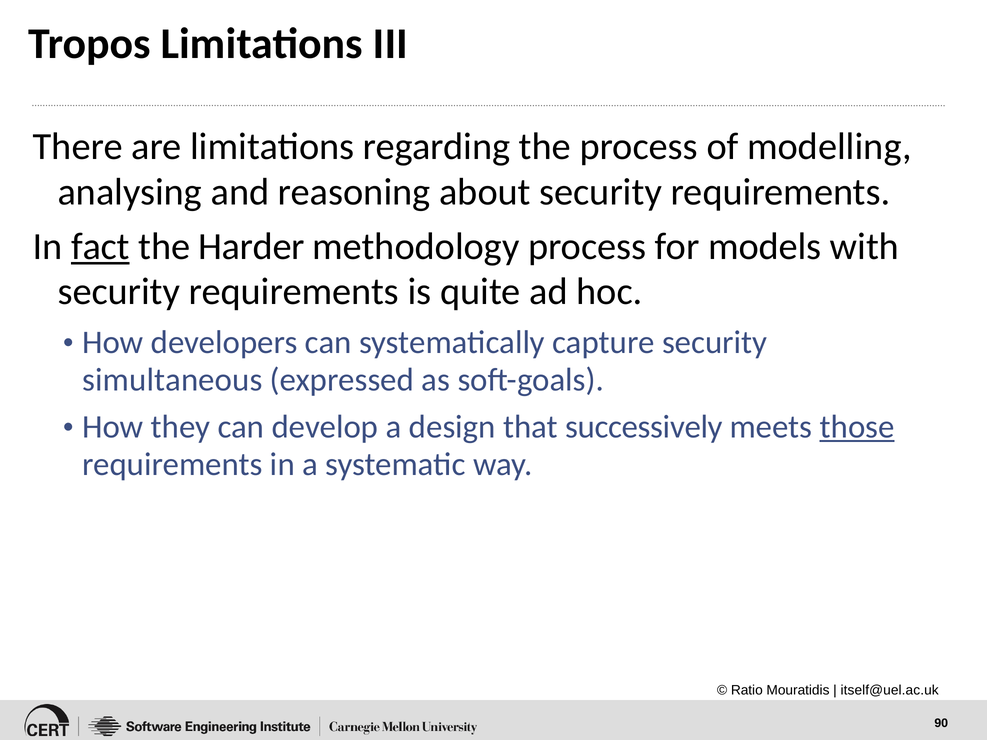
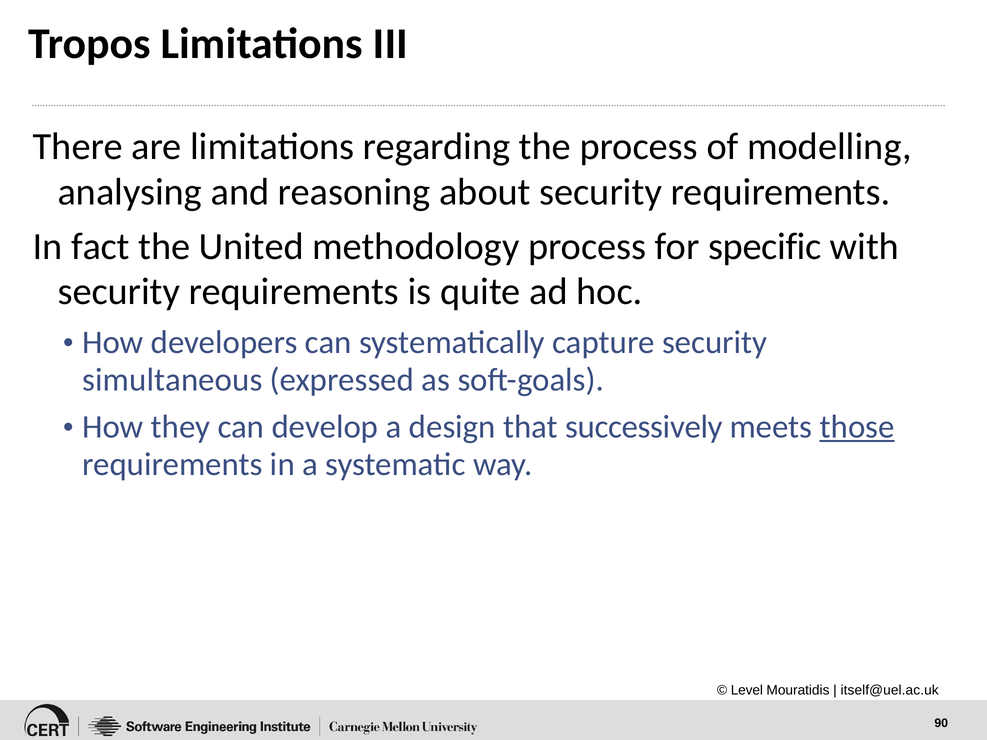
fact underline: present -> none
Harder: Harder -> United
models: models -> specific
Ratio: Ratio -> Level
